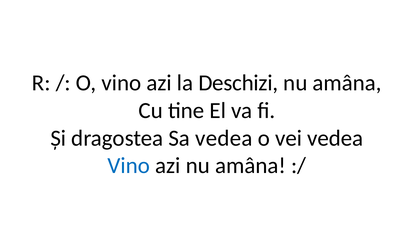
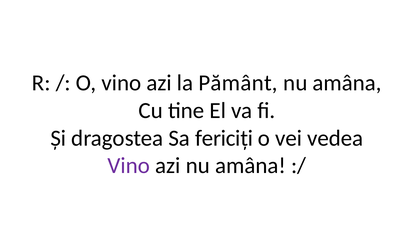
Deschizi: Deschizi -> Pământ
Sa vedea: vedea -> fericiți
Vino at (129, 166) colour: blue -> purple
